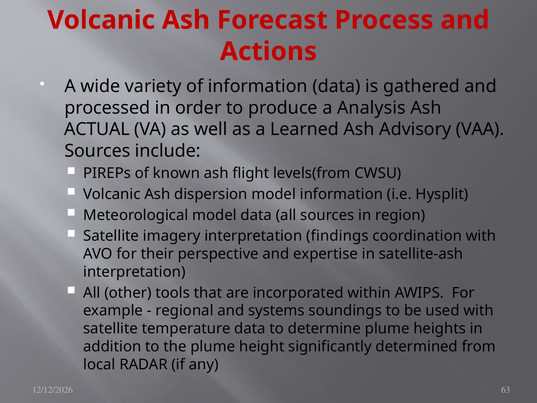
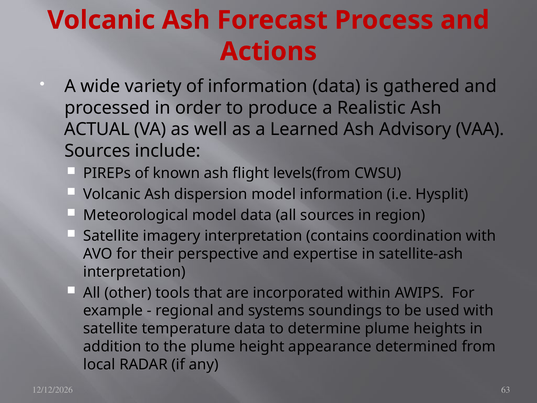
Analysis: Analysis -> Realistic
findings: findings -> contains
significantly: significantly -> appearance
